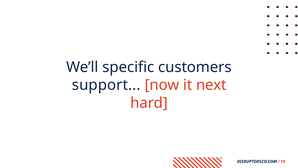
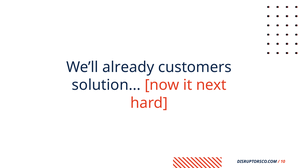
specific: specific -> already
support: support -> solution
